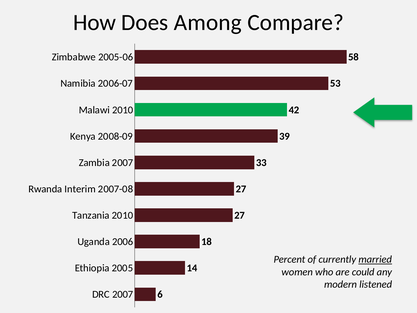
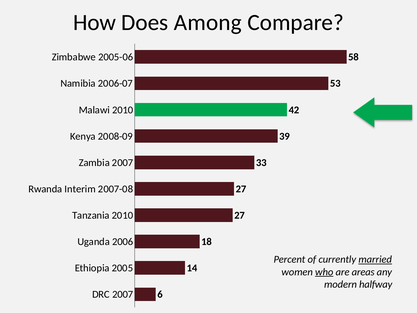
who underline: none -> present
could: could -> areas
listened: listened -> halfway
